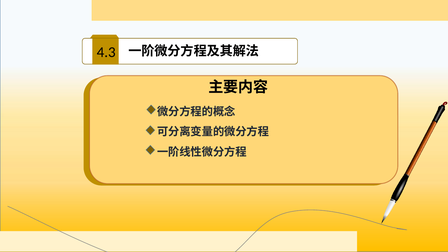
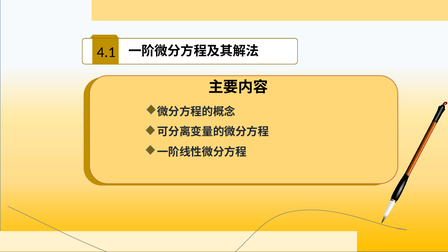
4.3: 4.3 -> 4.1
